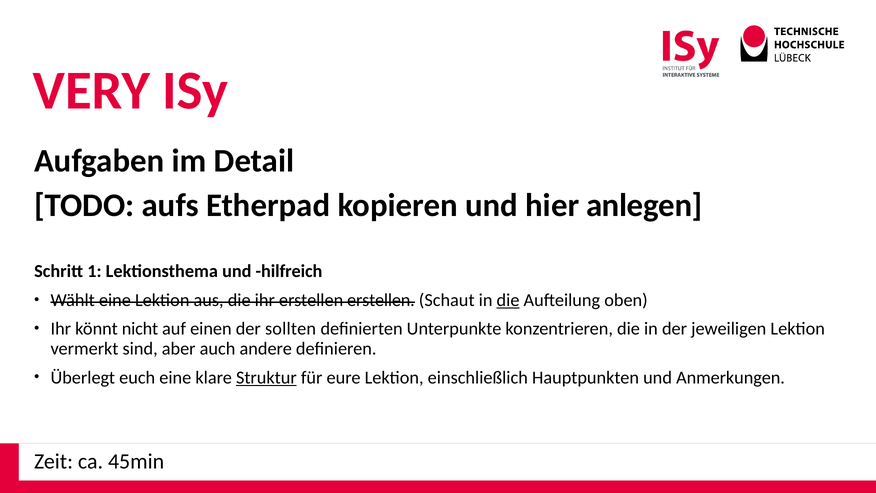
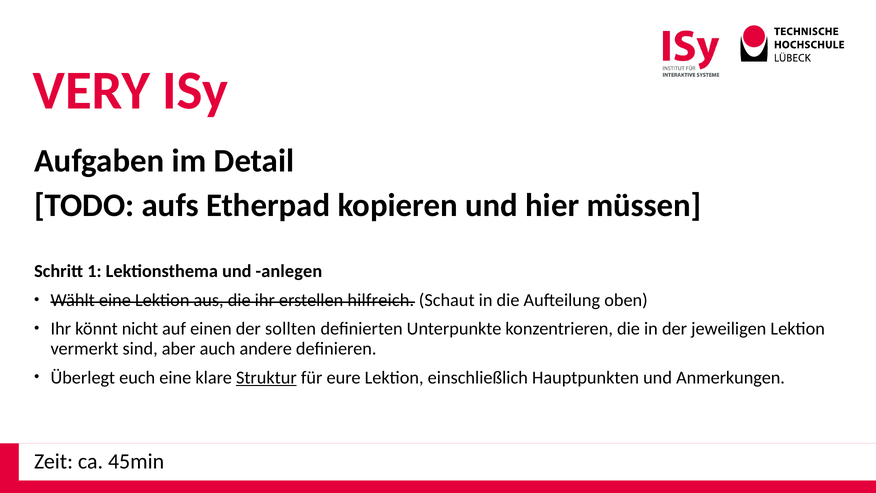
anlegen: anlegen -> müssen
hilfreich: hilfreich -> anlegen
erstellen erstellen: erstellen -> hilfreich
die at (508, 300) underline: present -> none
